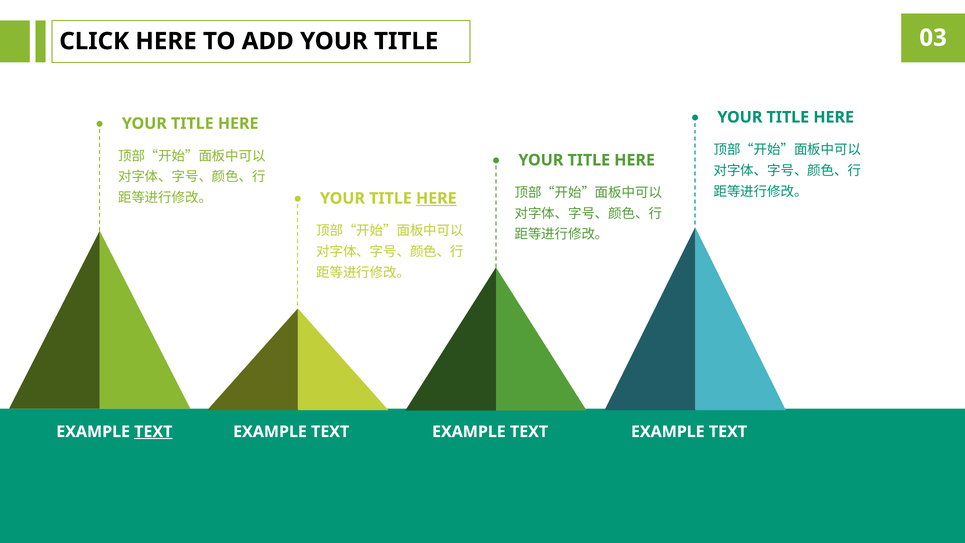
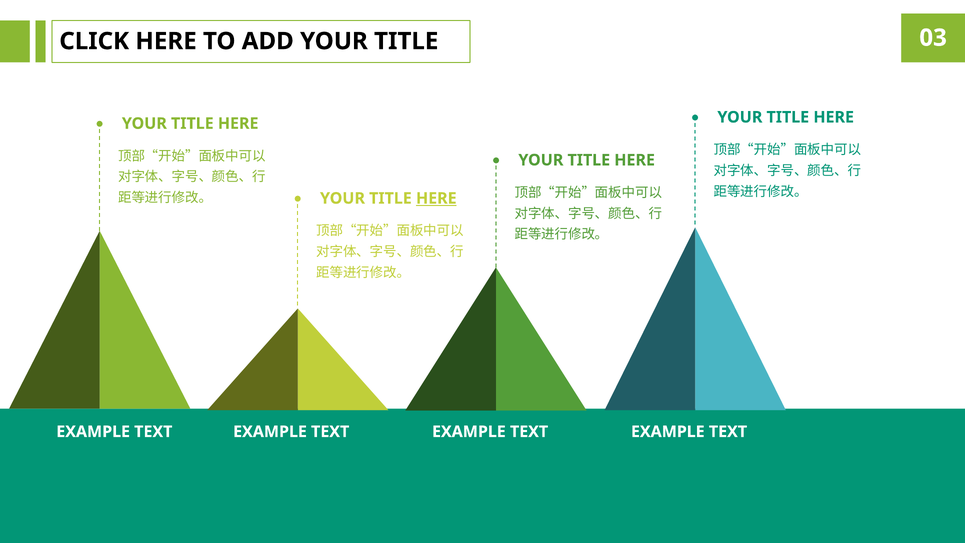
TEXT at (153, 432) underline: present -> none
